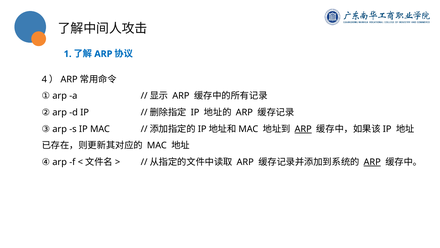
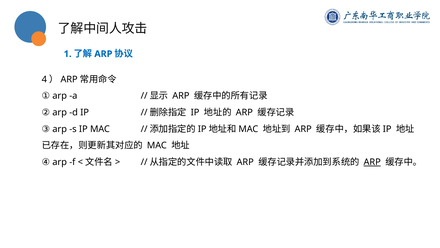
ARP at (303, 129) underline: present -> none
